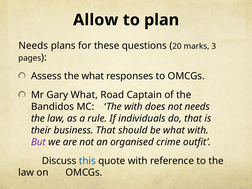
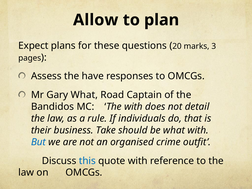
Needs at (33, 46): Needs -> Expect
the what: what -> have
not needs: needs -> detail
business That: That -> Take
But colour: purple -> blue
